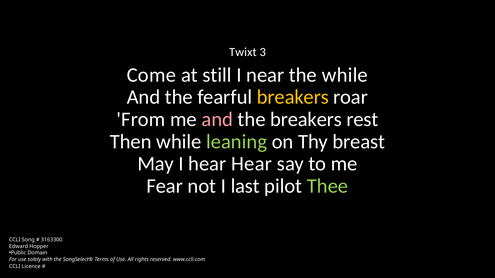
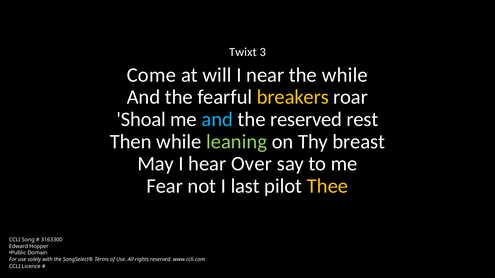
still: still -> will
From: From -> Shoal
and at (217, 120) colour: pink -> light blue
the breakers: breakers -> reserved
hear Hear: Hear -> Over
Thee colour: light green -> yellow
